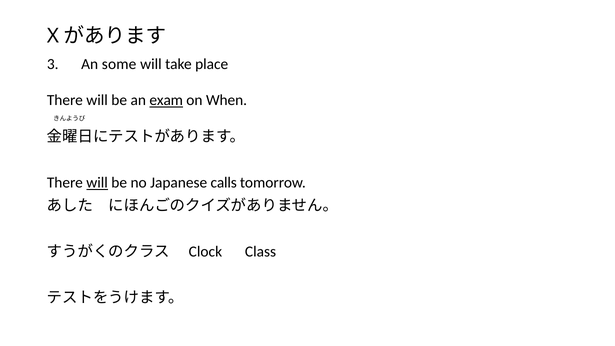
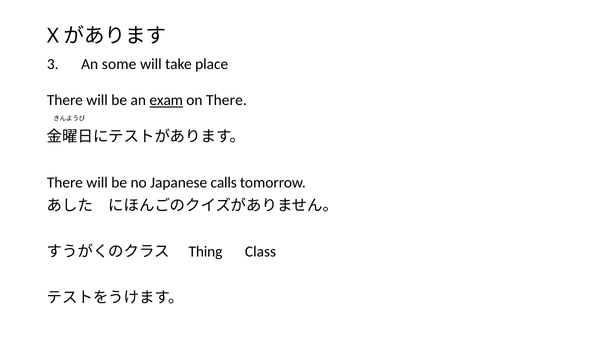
on When: When -> There
will at (97, 183) underline: present -> none
Clock: Clock -> Thing
